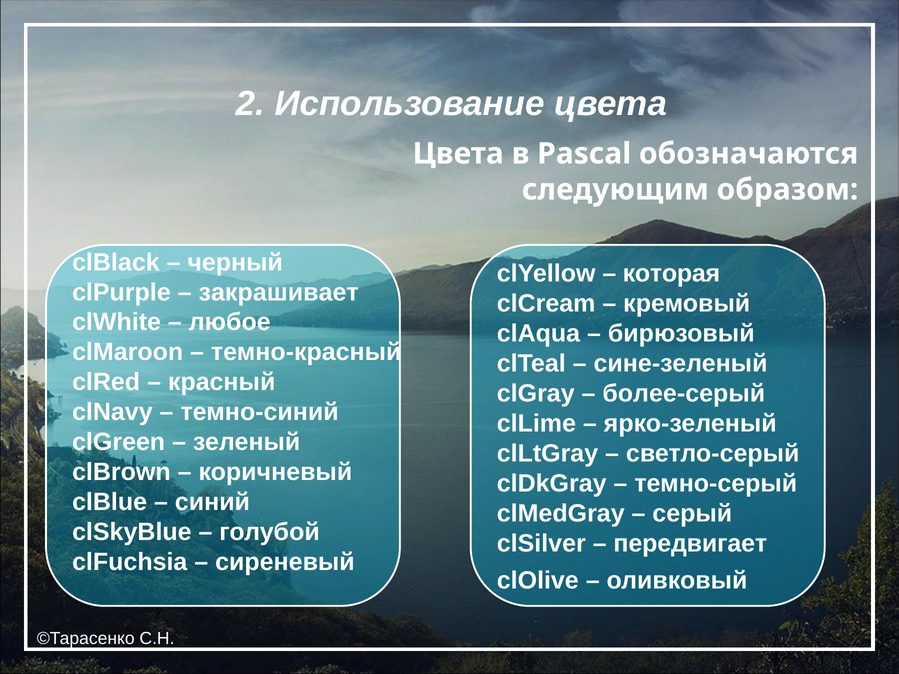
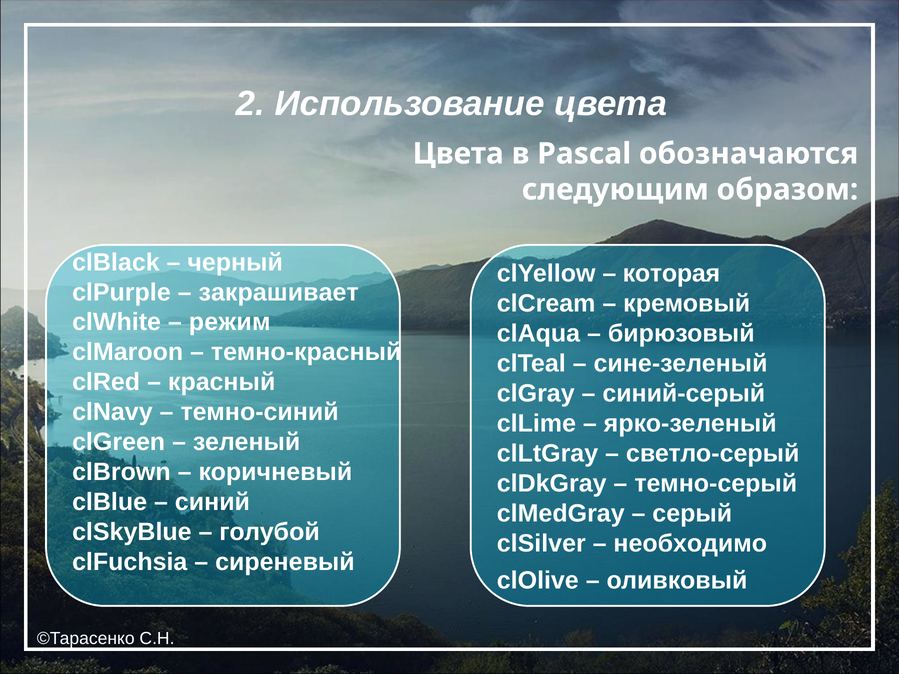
любое: любое -> режим
более-серый: более-серый -> синий-серый
передвигает: передвигает -> необходимо
